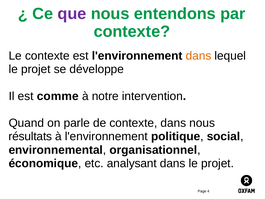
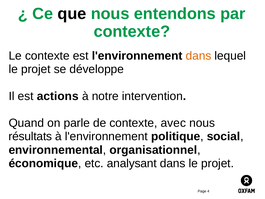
que colour: purple -> black
comme: comme -> actions
contexte dans: dans -> avec
